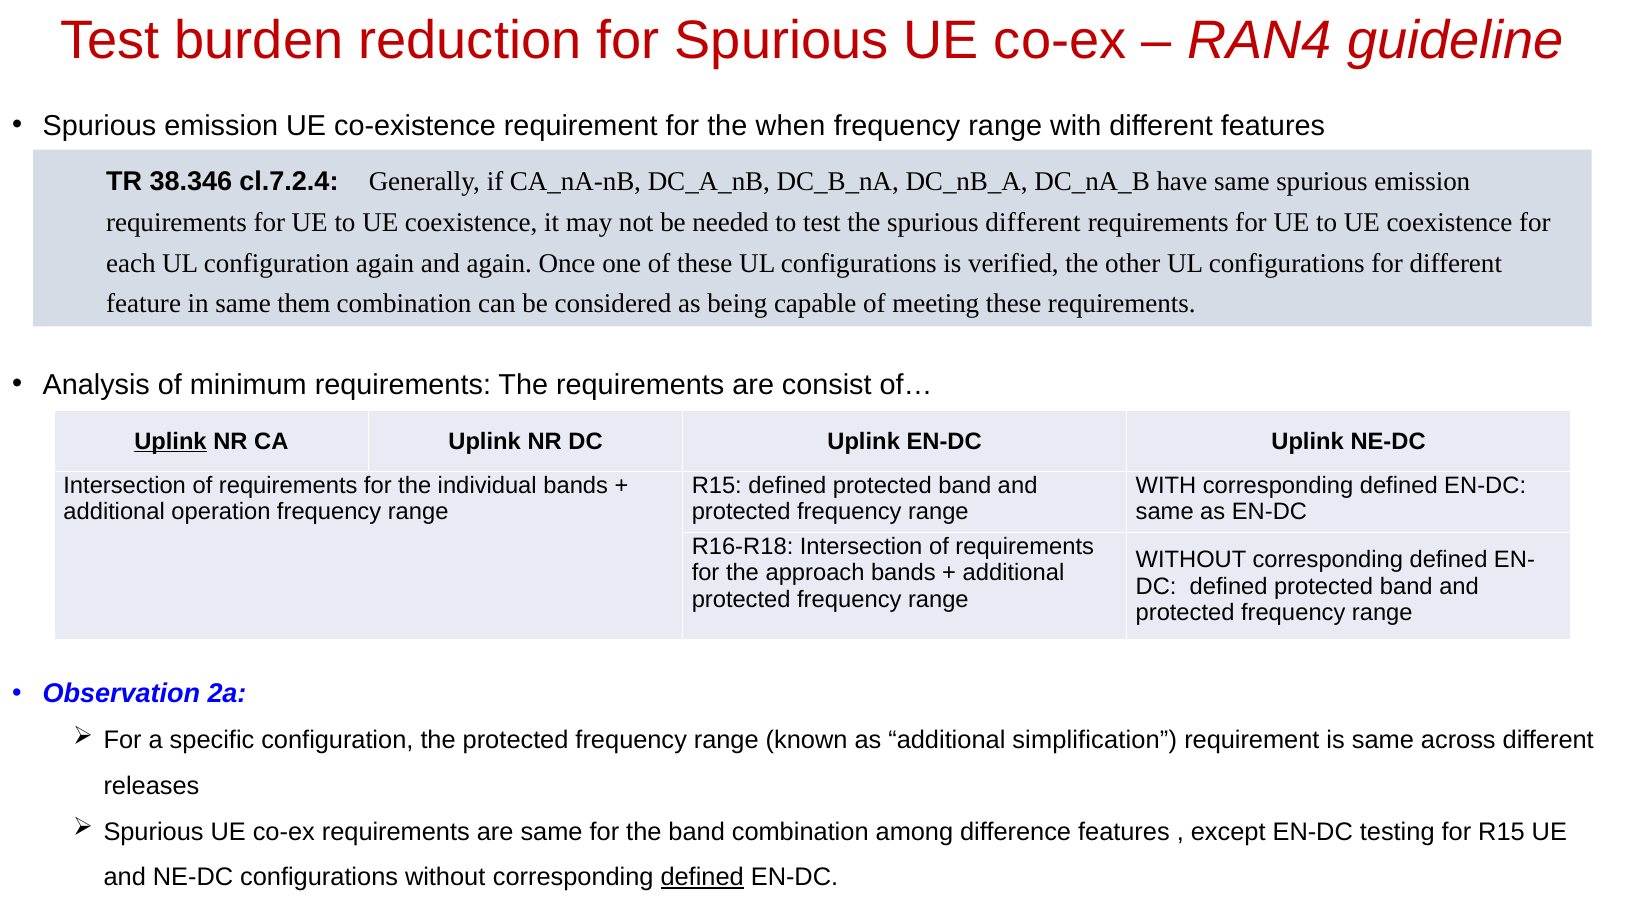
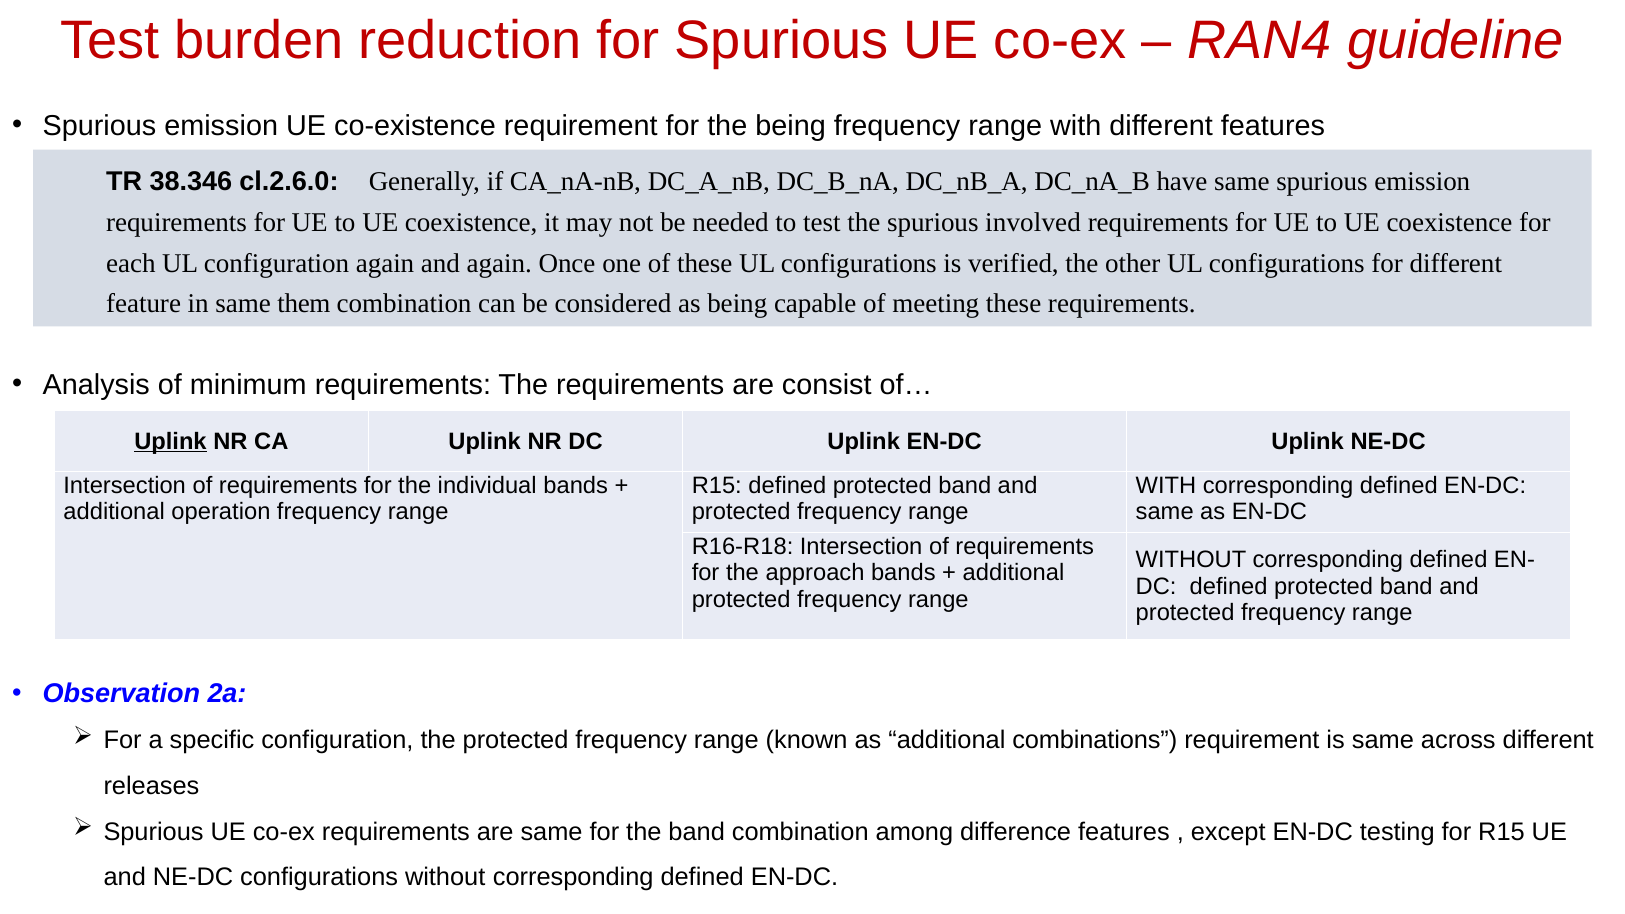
the when: when -> being
cl.7.2.4: cl.7.2.4 -> cl.2.6.0
spurious different: different -> involved
simplification: simplification -> combinations
defined at (702, 877) underline: present -> none
